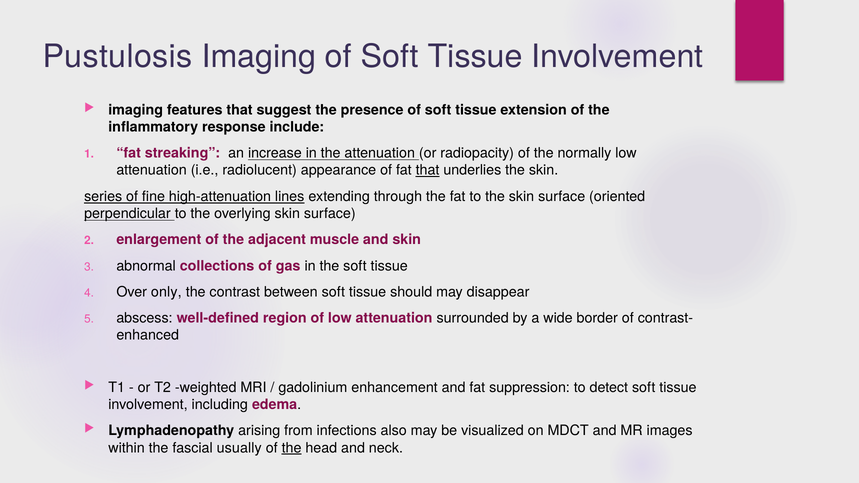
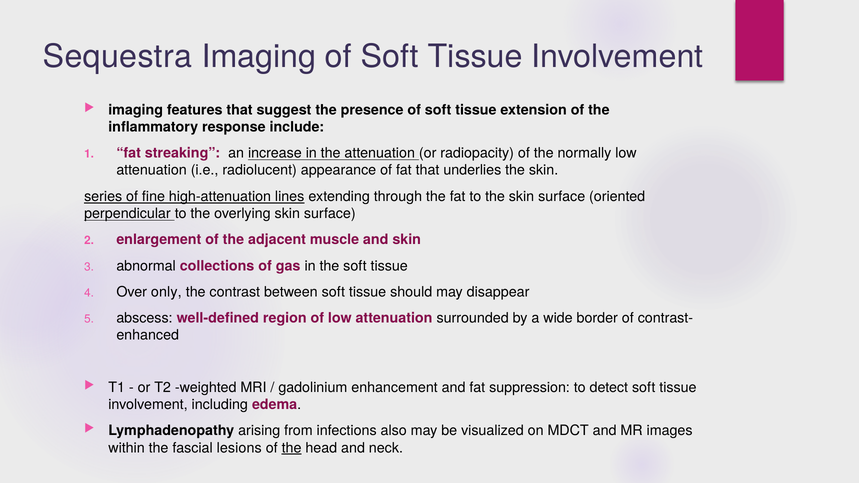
Pustulosis: Pustulosis -> Sequestra
that at (428, 170) underline: present -> none
usually: usually -> lesions
